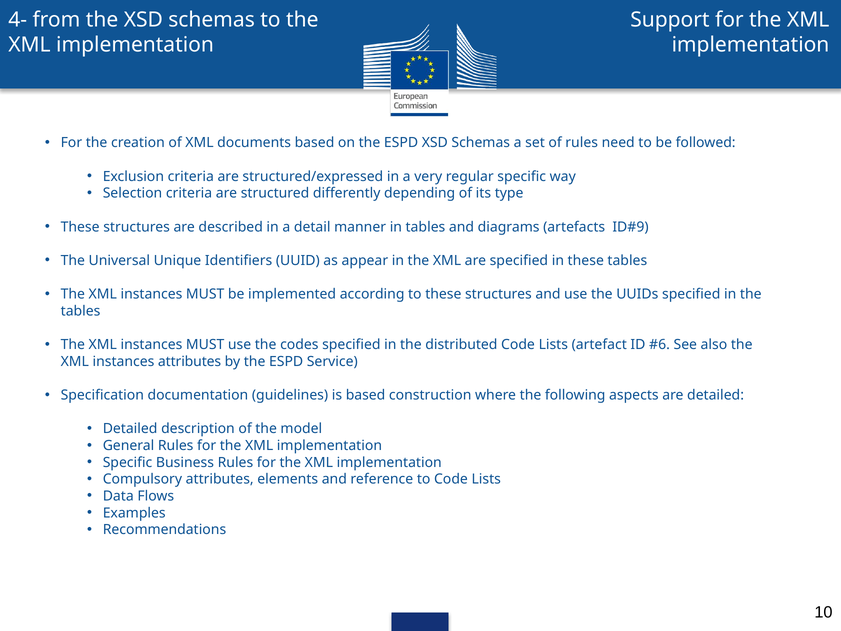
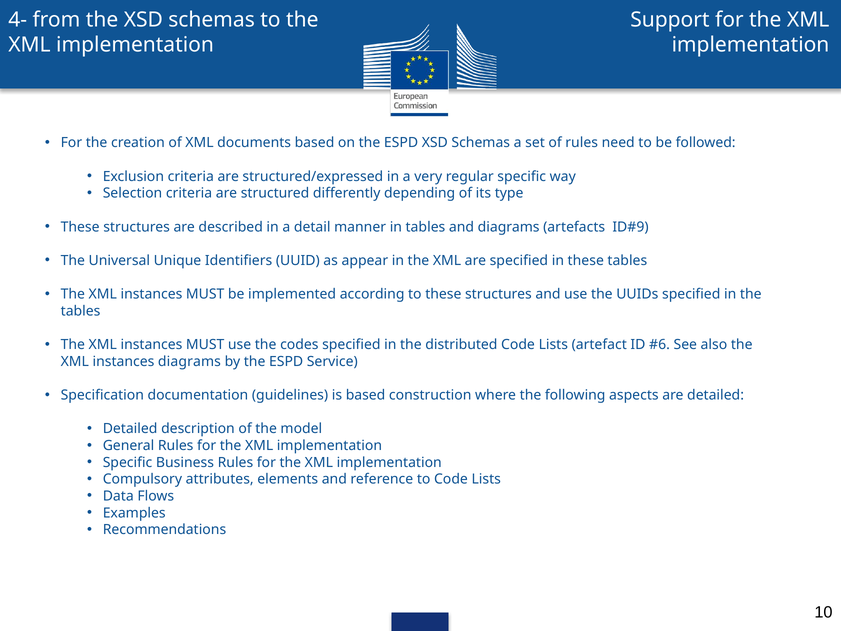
instances attributes: attributes -> diagrams
